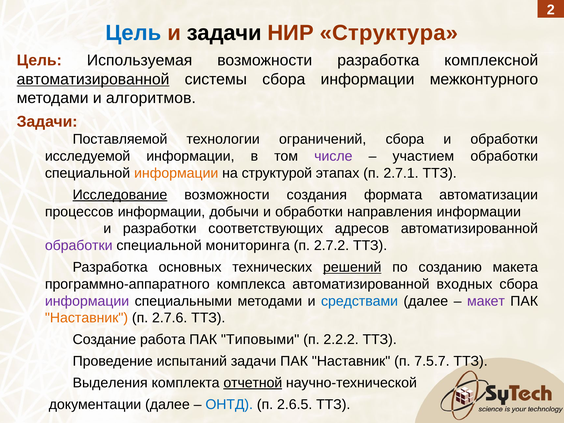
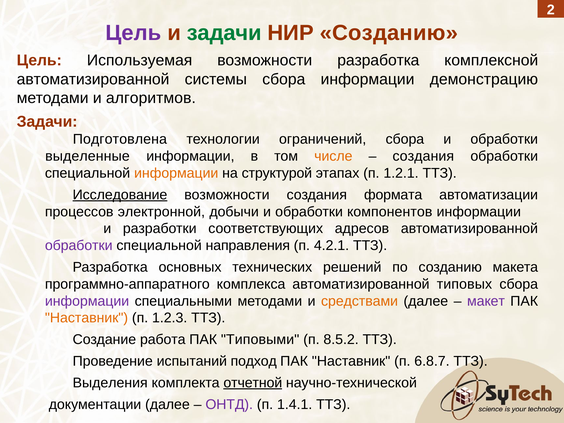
Цель at (133, 33) colour: blue -> purple
задачи at (224, 33) colour: black -> green
НИР Структура: Структура -> Созданию
автоматизированной at (93, 79) underline: present -> none
межконтурного: межконтурного -> демонстрацию
Поставляемой: Поставляемой -> Подготовлена
исследуемой: исследуемой -> выделенные
числе colour: purple -> orange
участием at (423, 156): участием -> создания
2.7.1: 2.7.1 -> 1.2.1
процессов информации: информации -> электронной
направления: направления -> компонентов
мониторинга: мониторинга -> направления
2.7.2: 2.7.2 -> 4.2.1
решений underline: present -> none
входных: входных -> типовых
средствами colour: blue -> orange
2.7.6: 2.7.6 -> 1.2.3
2.2.2: 2.2.2 -> 8.5.2
испытаний задачи: задачи -> подход
7.5.7: 7.5.7 -> 6.8.7
ОНТД colour: blue -> purple
2.6.5: 2.6.5 -> 1.4.1
